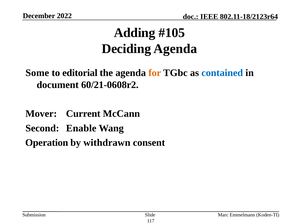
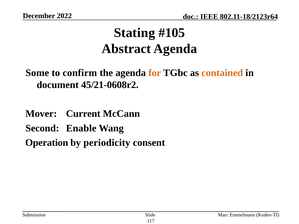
Adding: Adding -> Stating
Deciding: Deciding -> Abstract
editorial: editorial -> confirm
contained colour: blue -> orange
60/21-0608r2: 60/21-0608r2 -> 45/21-0608r2
withdrawn: withdrawn -> periodicity
